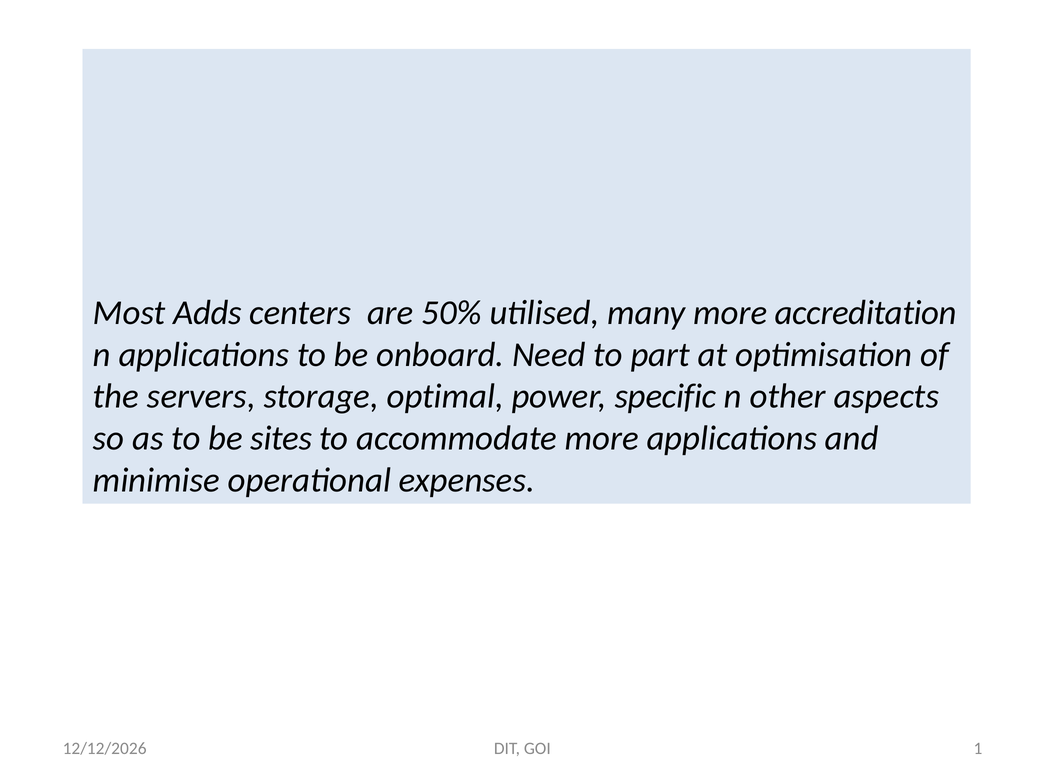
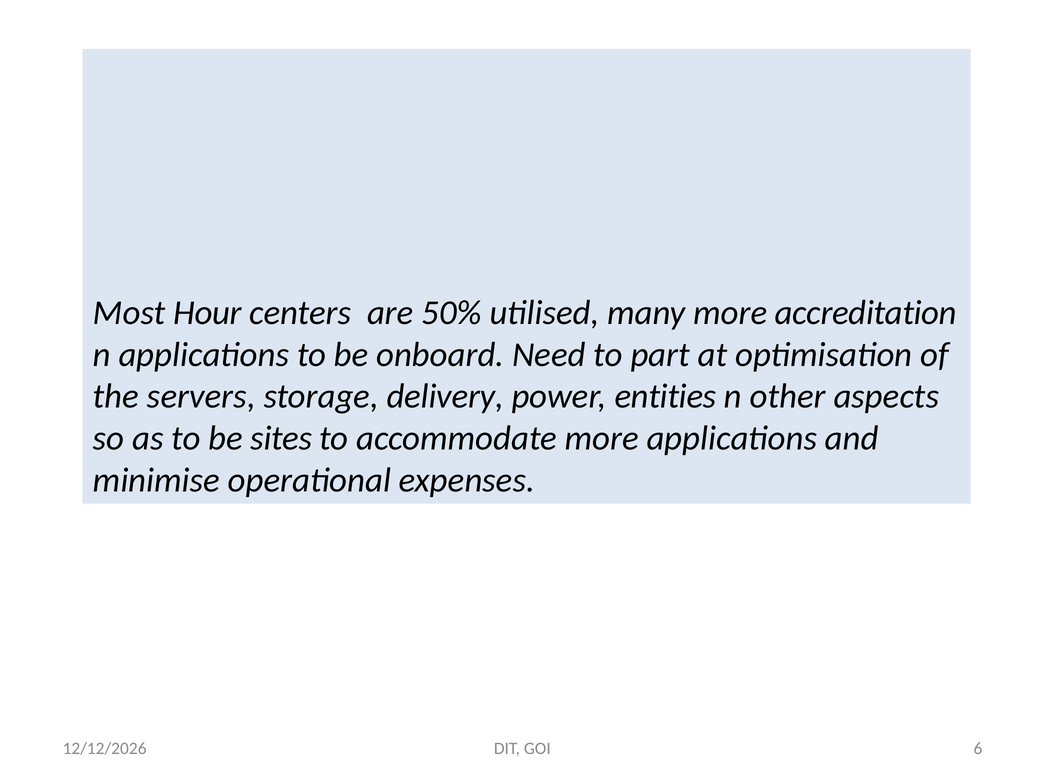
Adds: Adds -> Hour
optimal: optimal -> delivery
specific: specific -> entities
1: 1 -> 6
